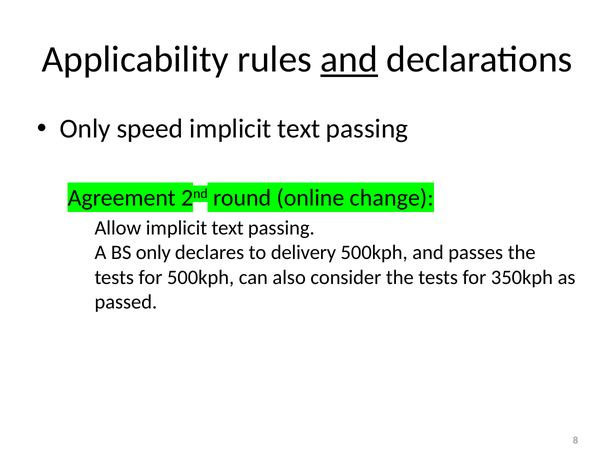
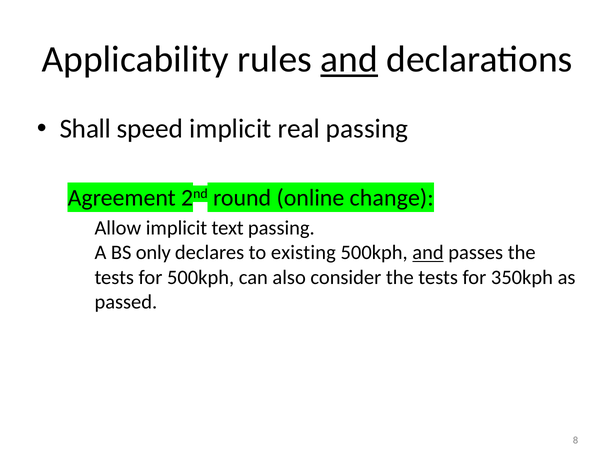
Only at (85, 129): Only -> Shall
speed implicit text: text -> real
delivery: delivery -> existing
and at (428, 253) underline: none -> present
